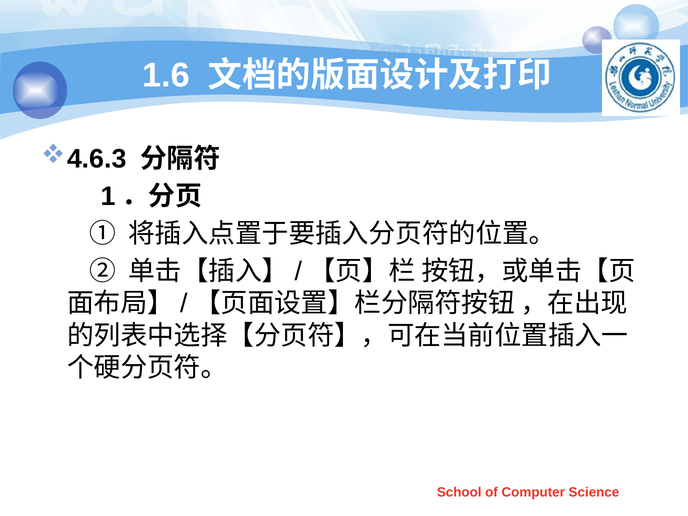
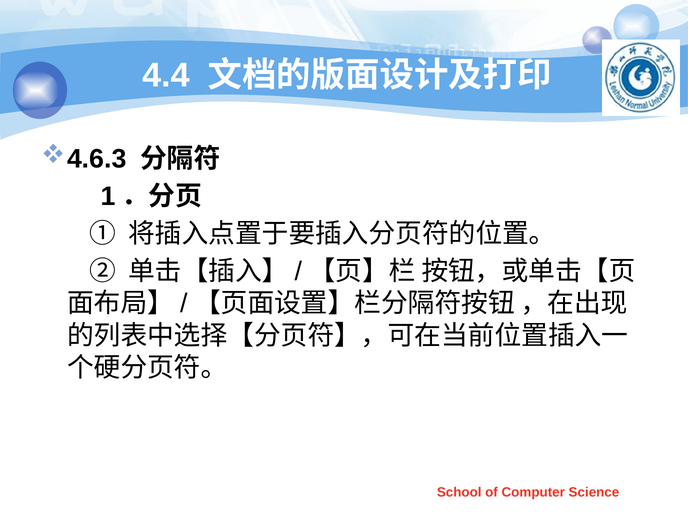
1.6: 1.6 -> 4.4
